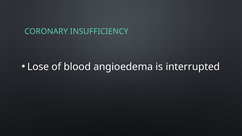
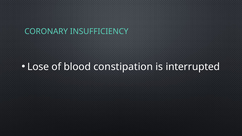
angioedema: angioedema -> constipation
